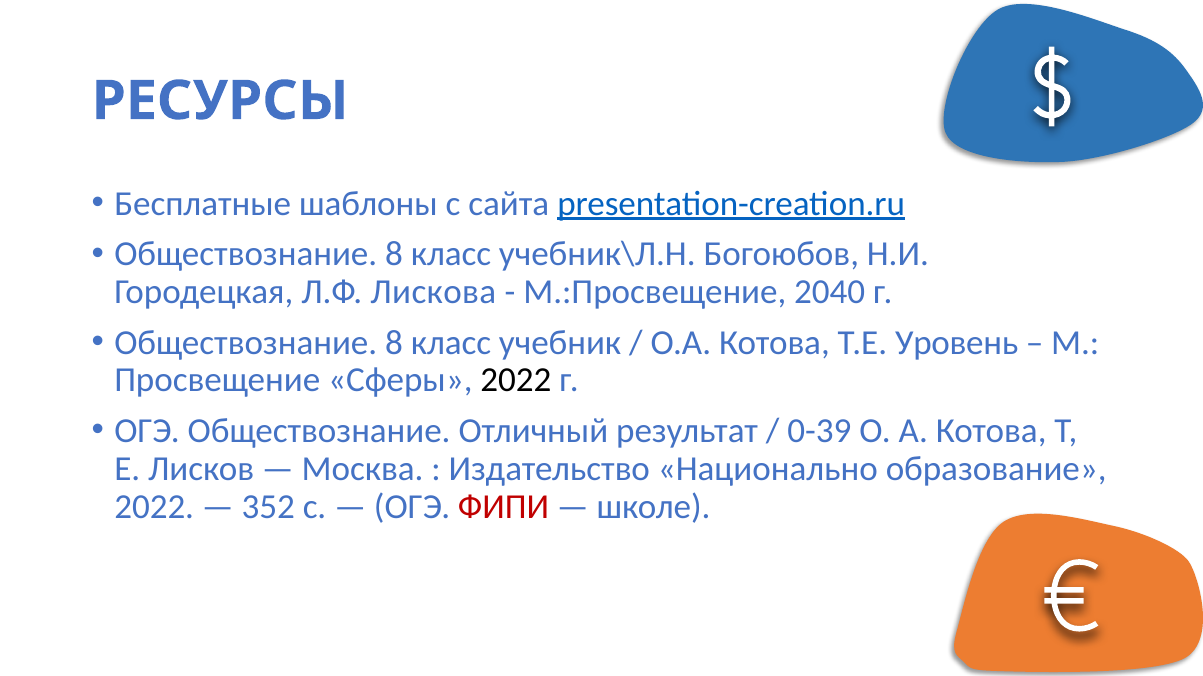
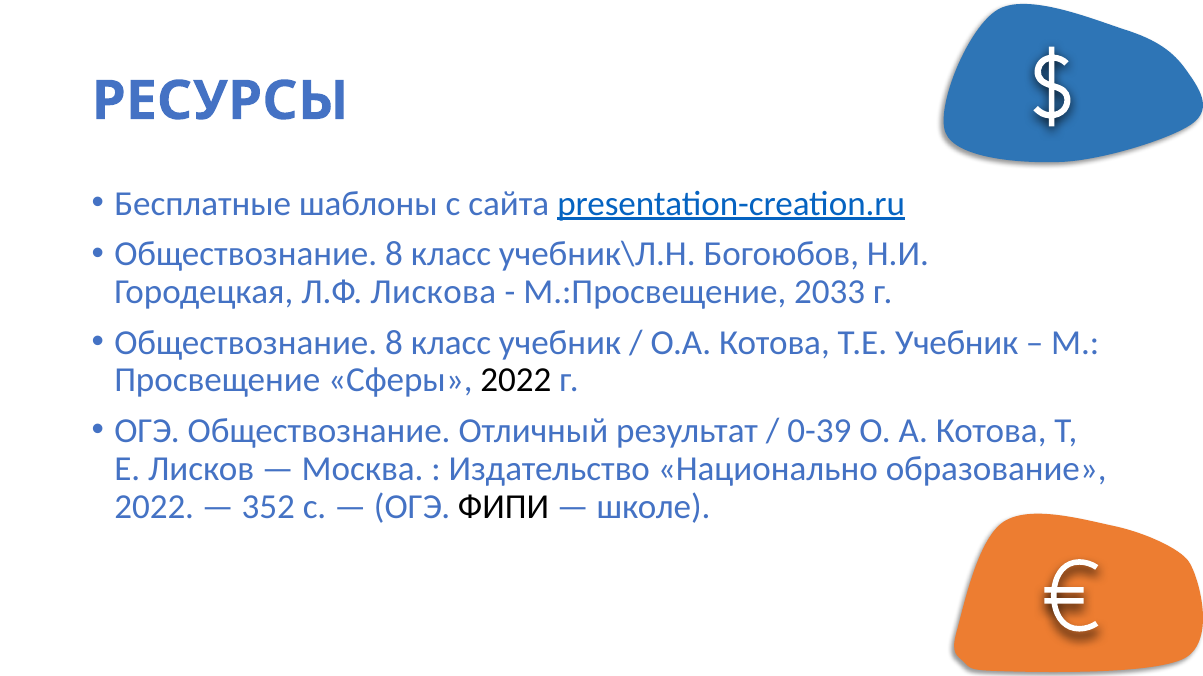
2040: 2040 -> 2033
Т.Е Уровень: Уровень -> Учебник
ФИПИ colour: red -> black
